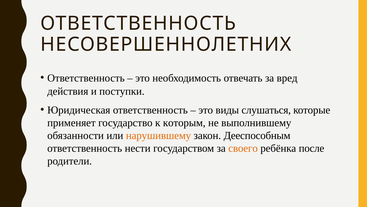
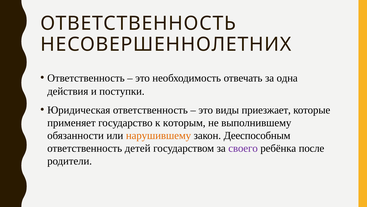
вред: вред -> одна
слушаться: слушаться -> приезжает
нести: нести -> детей
своего colour: orange -> purple
